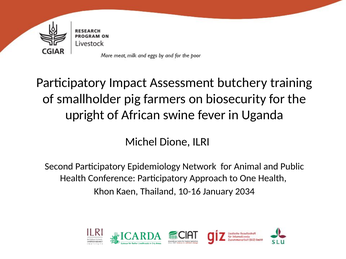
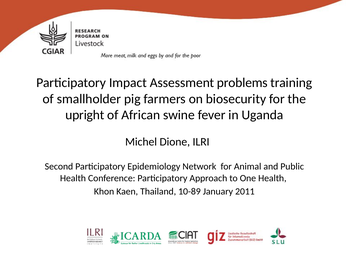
butchery: butchery -> problems
10-16: 10-16 -> 10-89
2034: 2034 -> 2011
